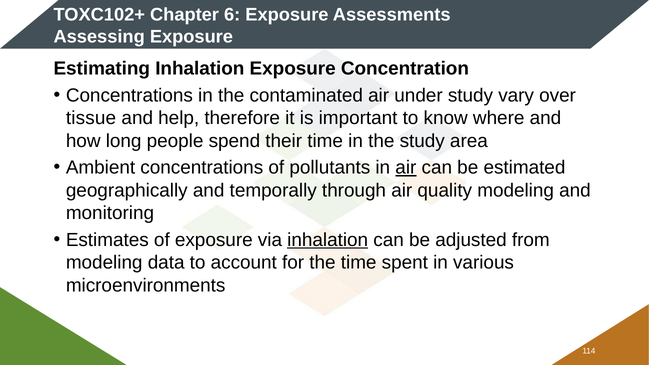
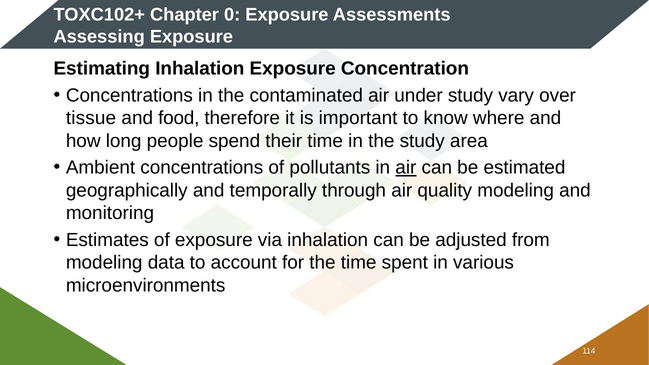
6: 6 -> 0
help: help -> food
inhalation at (328, 240) underline: present -> none
